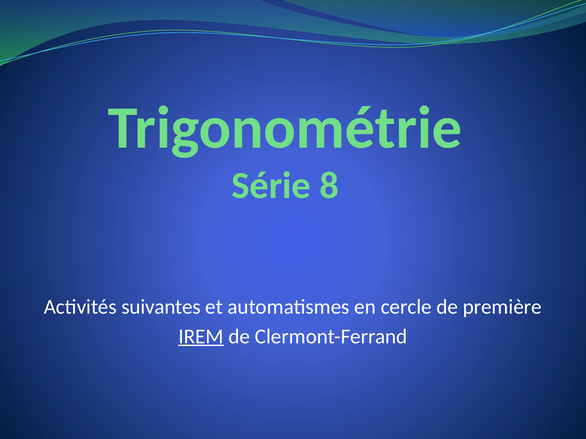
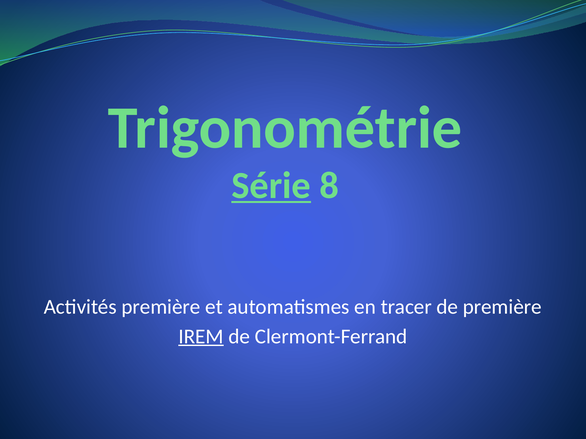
Série underline: none -> present
Activités suivantes: suivantes -> première
cercle: cercle -> tracer
